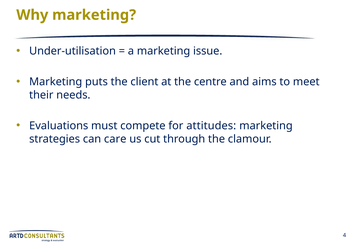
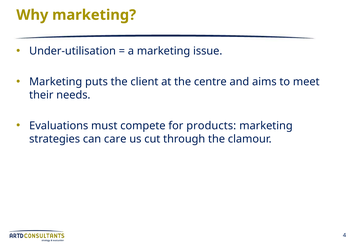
attitudes: attitudes -> products
